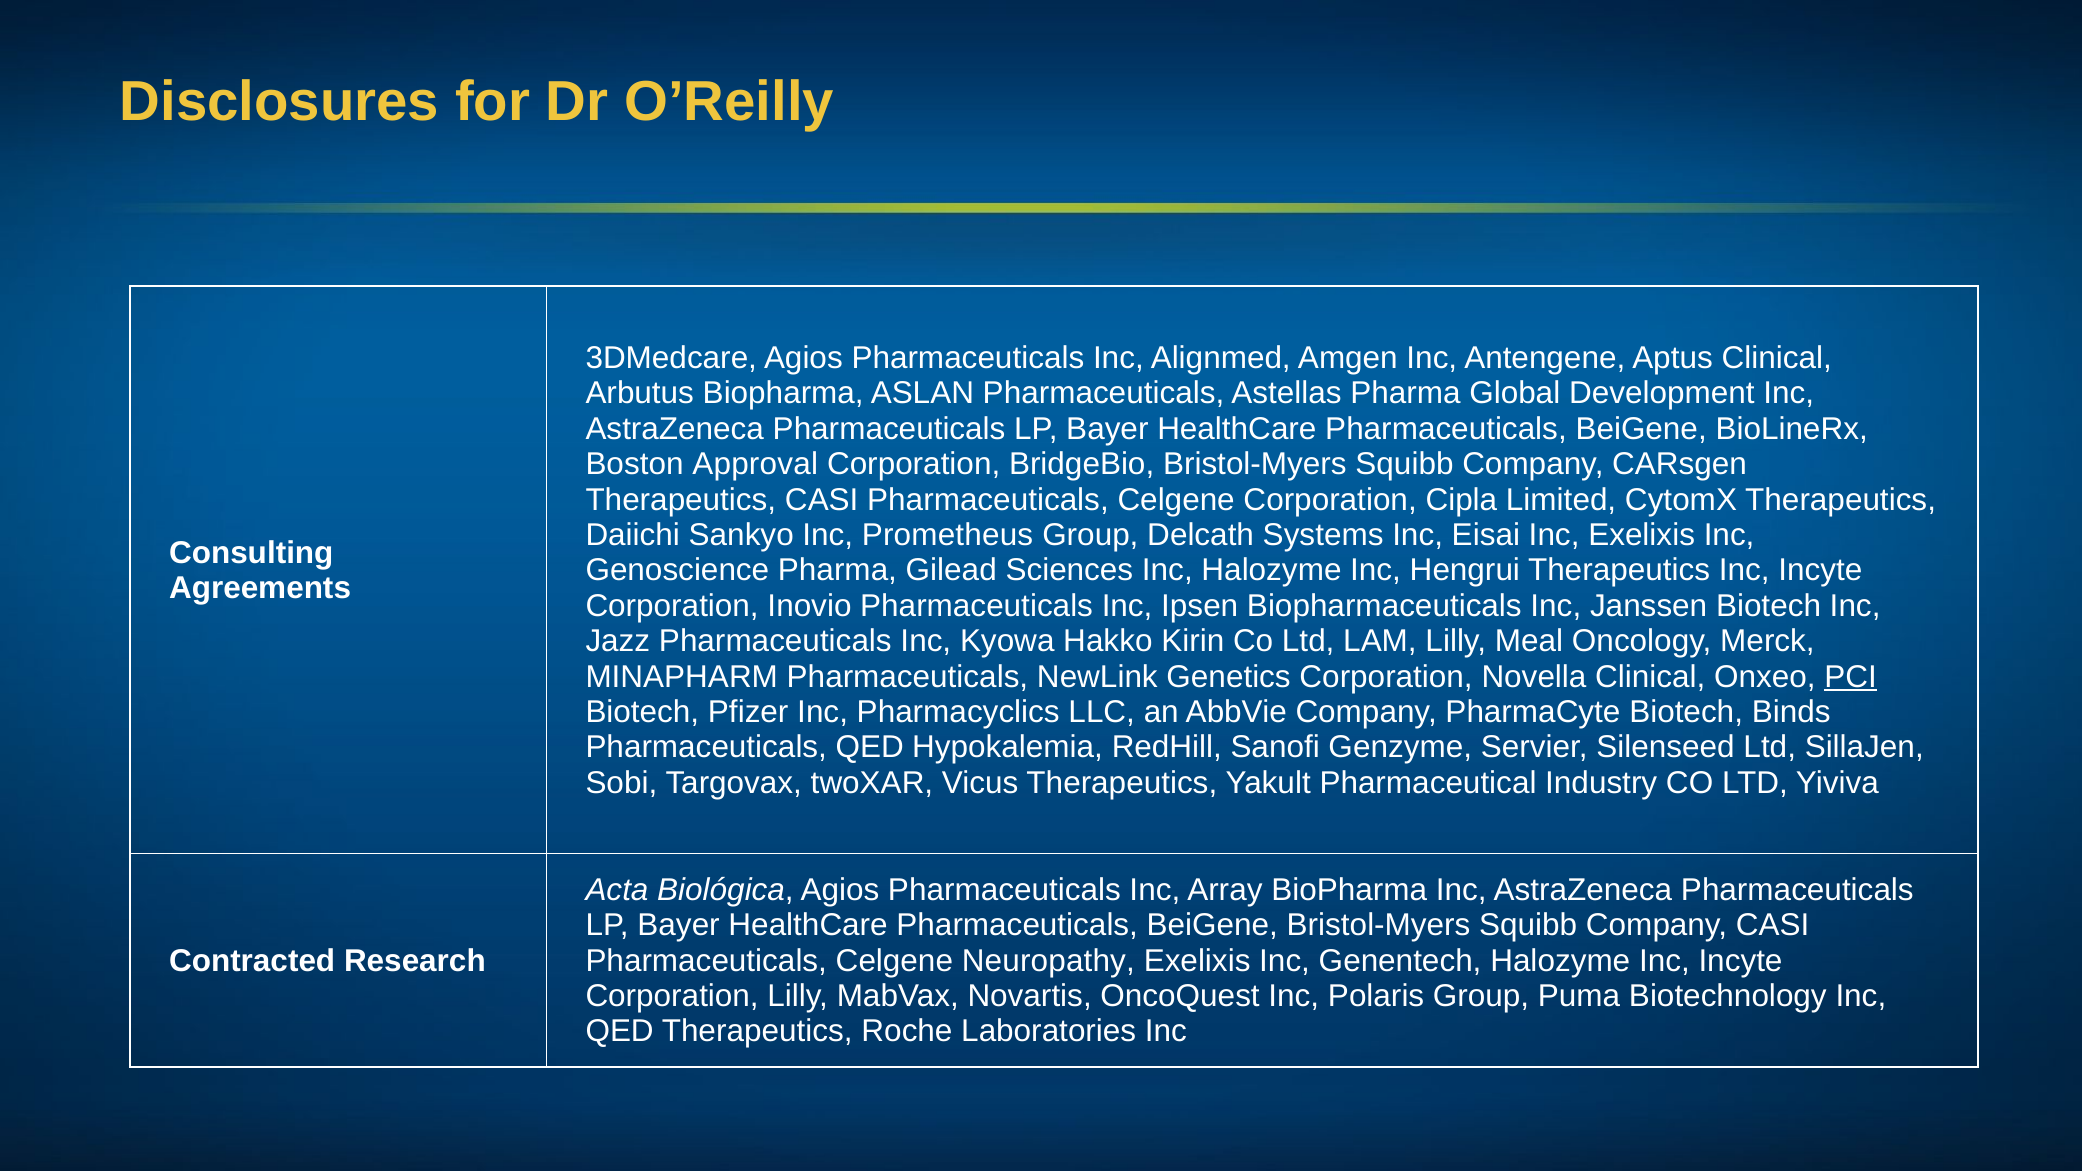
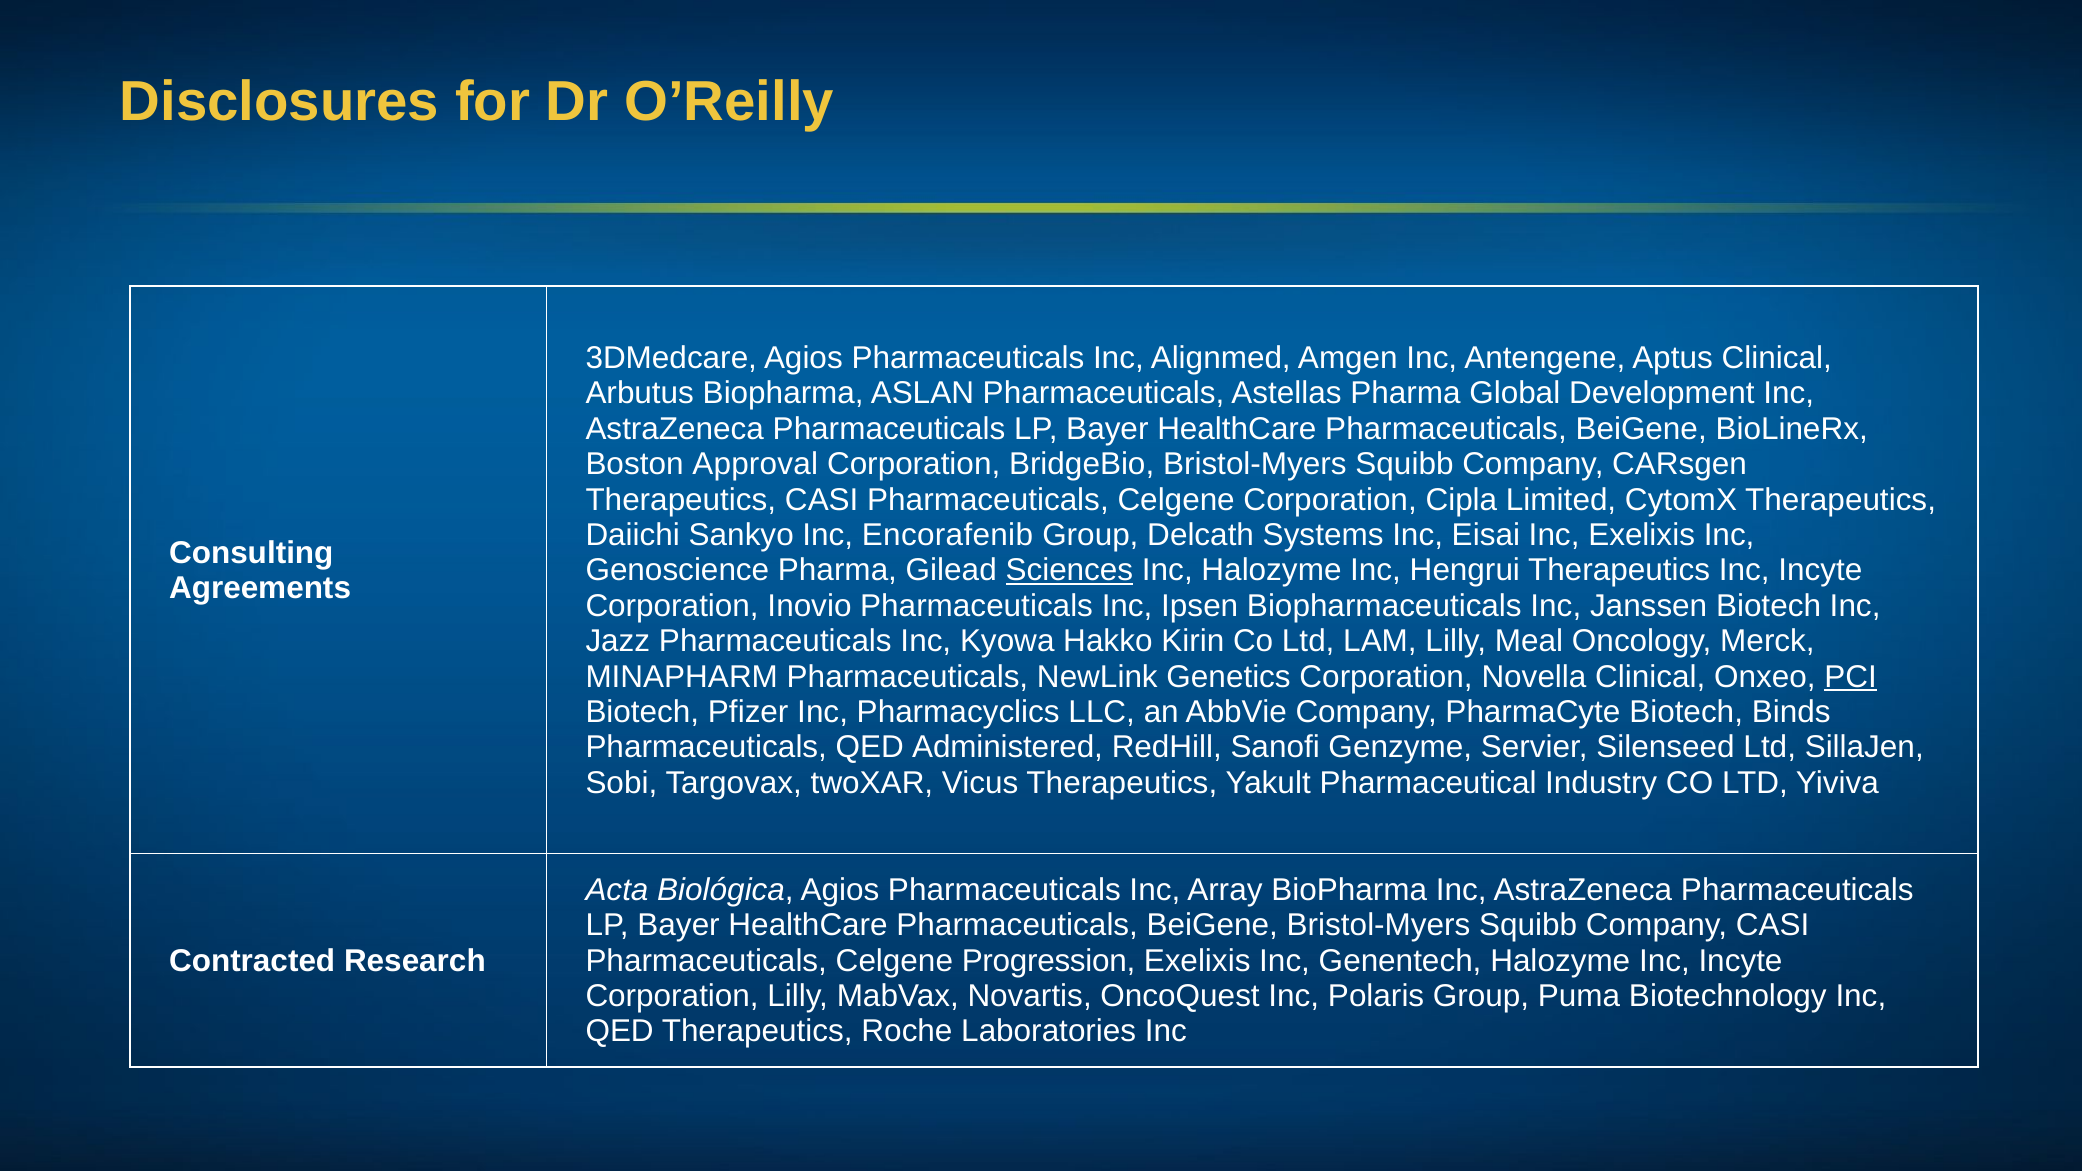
Prometheus: Prometheus -> Encorafenib
Sciences underline: none -> present
Hypokalemia: Hypokalemia -> Administered
Neuropathy: Neuropathy -> Progression
